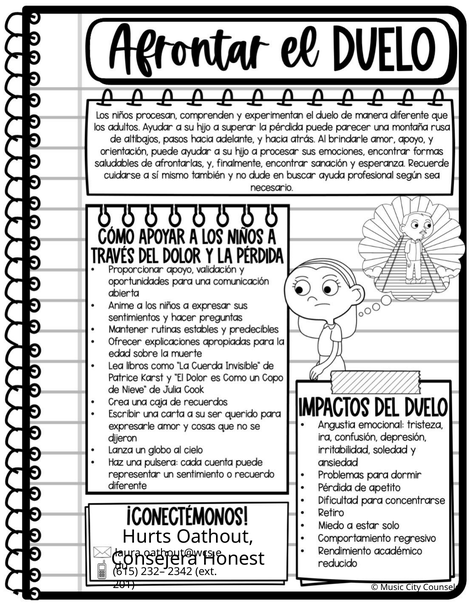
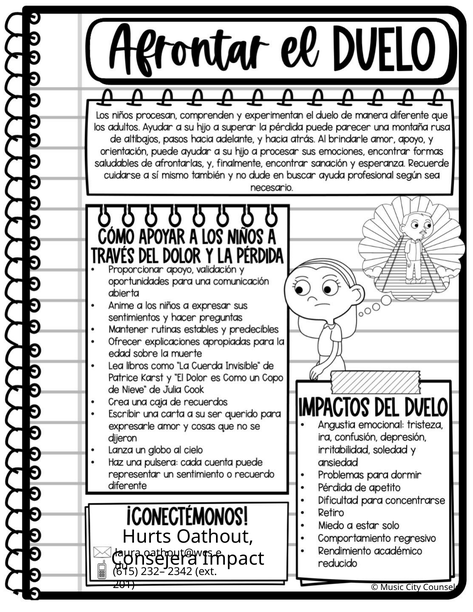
Honest: Honest -> Impact
